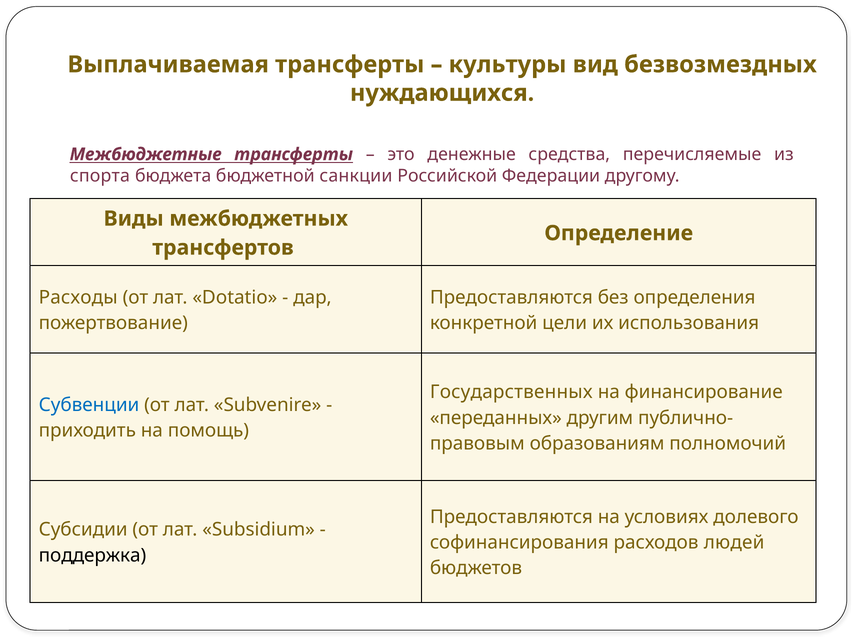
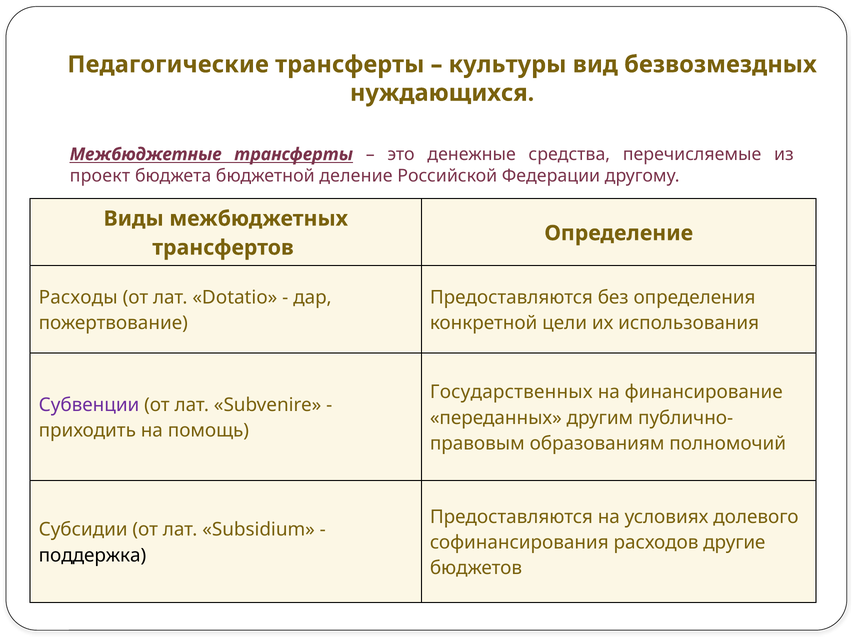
Выплачиваемая: Выплачиваемая -> Педагогические
спорта: спорта -> проект
санкции: санкции -> деление
Субвенции colour: blue -> purple
людей: людей -> другие
